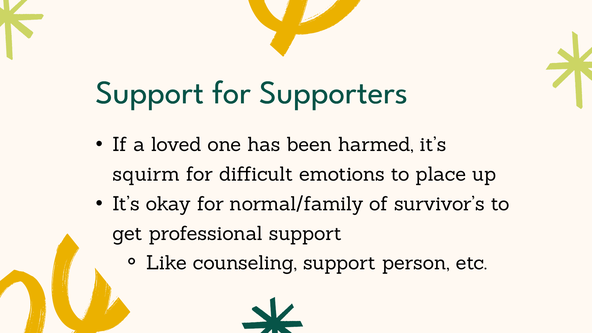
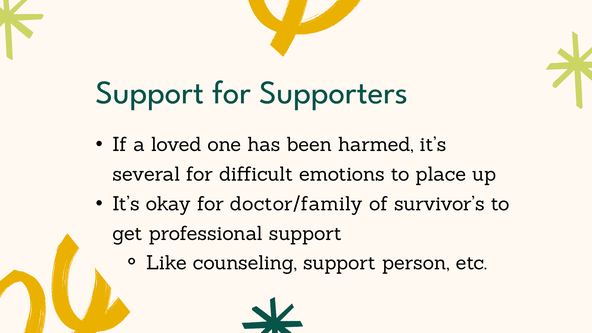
squirm: squirm -> several
normal/family: normal/family -> doctor/family
